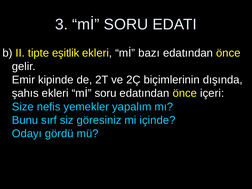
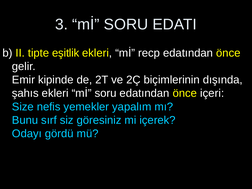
bazı: bazı -> recp
içinde: içinde -> içerek
